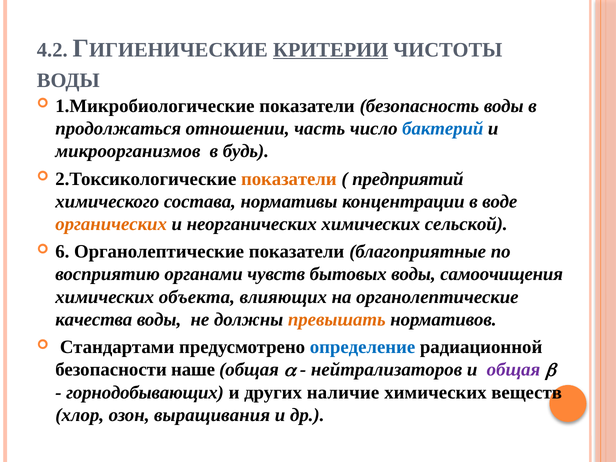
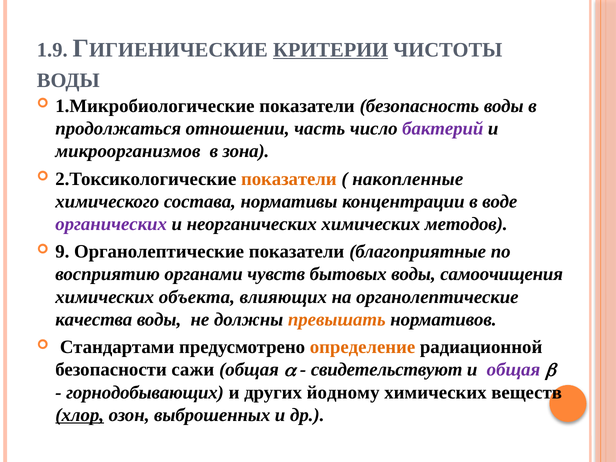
4.2: 4.2 -> 1.9
бактерий colour: blue -> purple
будь: будь -> зона
предприятий: предприятий -> накопленные
органических colour: orange -> purple
сельской: сельской -> методов
6: 6 -> 9
определение colour: blue -> orange
наше: наше -> сажи
нейтрализаторов: нейтрализаторов -> свидетельствуют
наличие: наличие -> йодному
хлор underline: none -> present
выращивания: выращивания -> выброшенных
